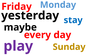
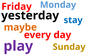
maybe colour: black -> orange
